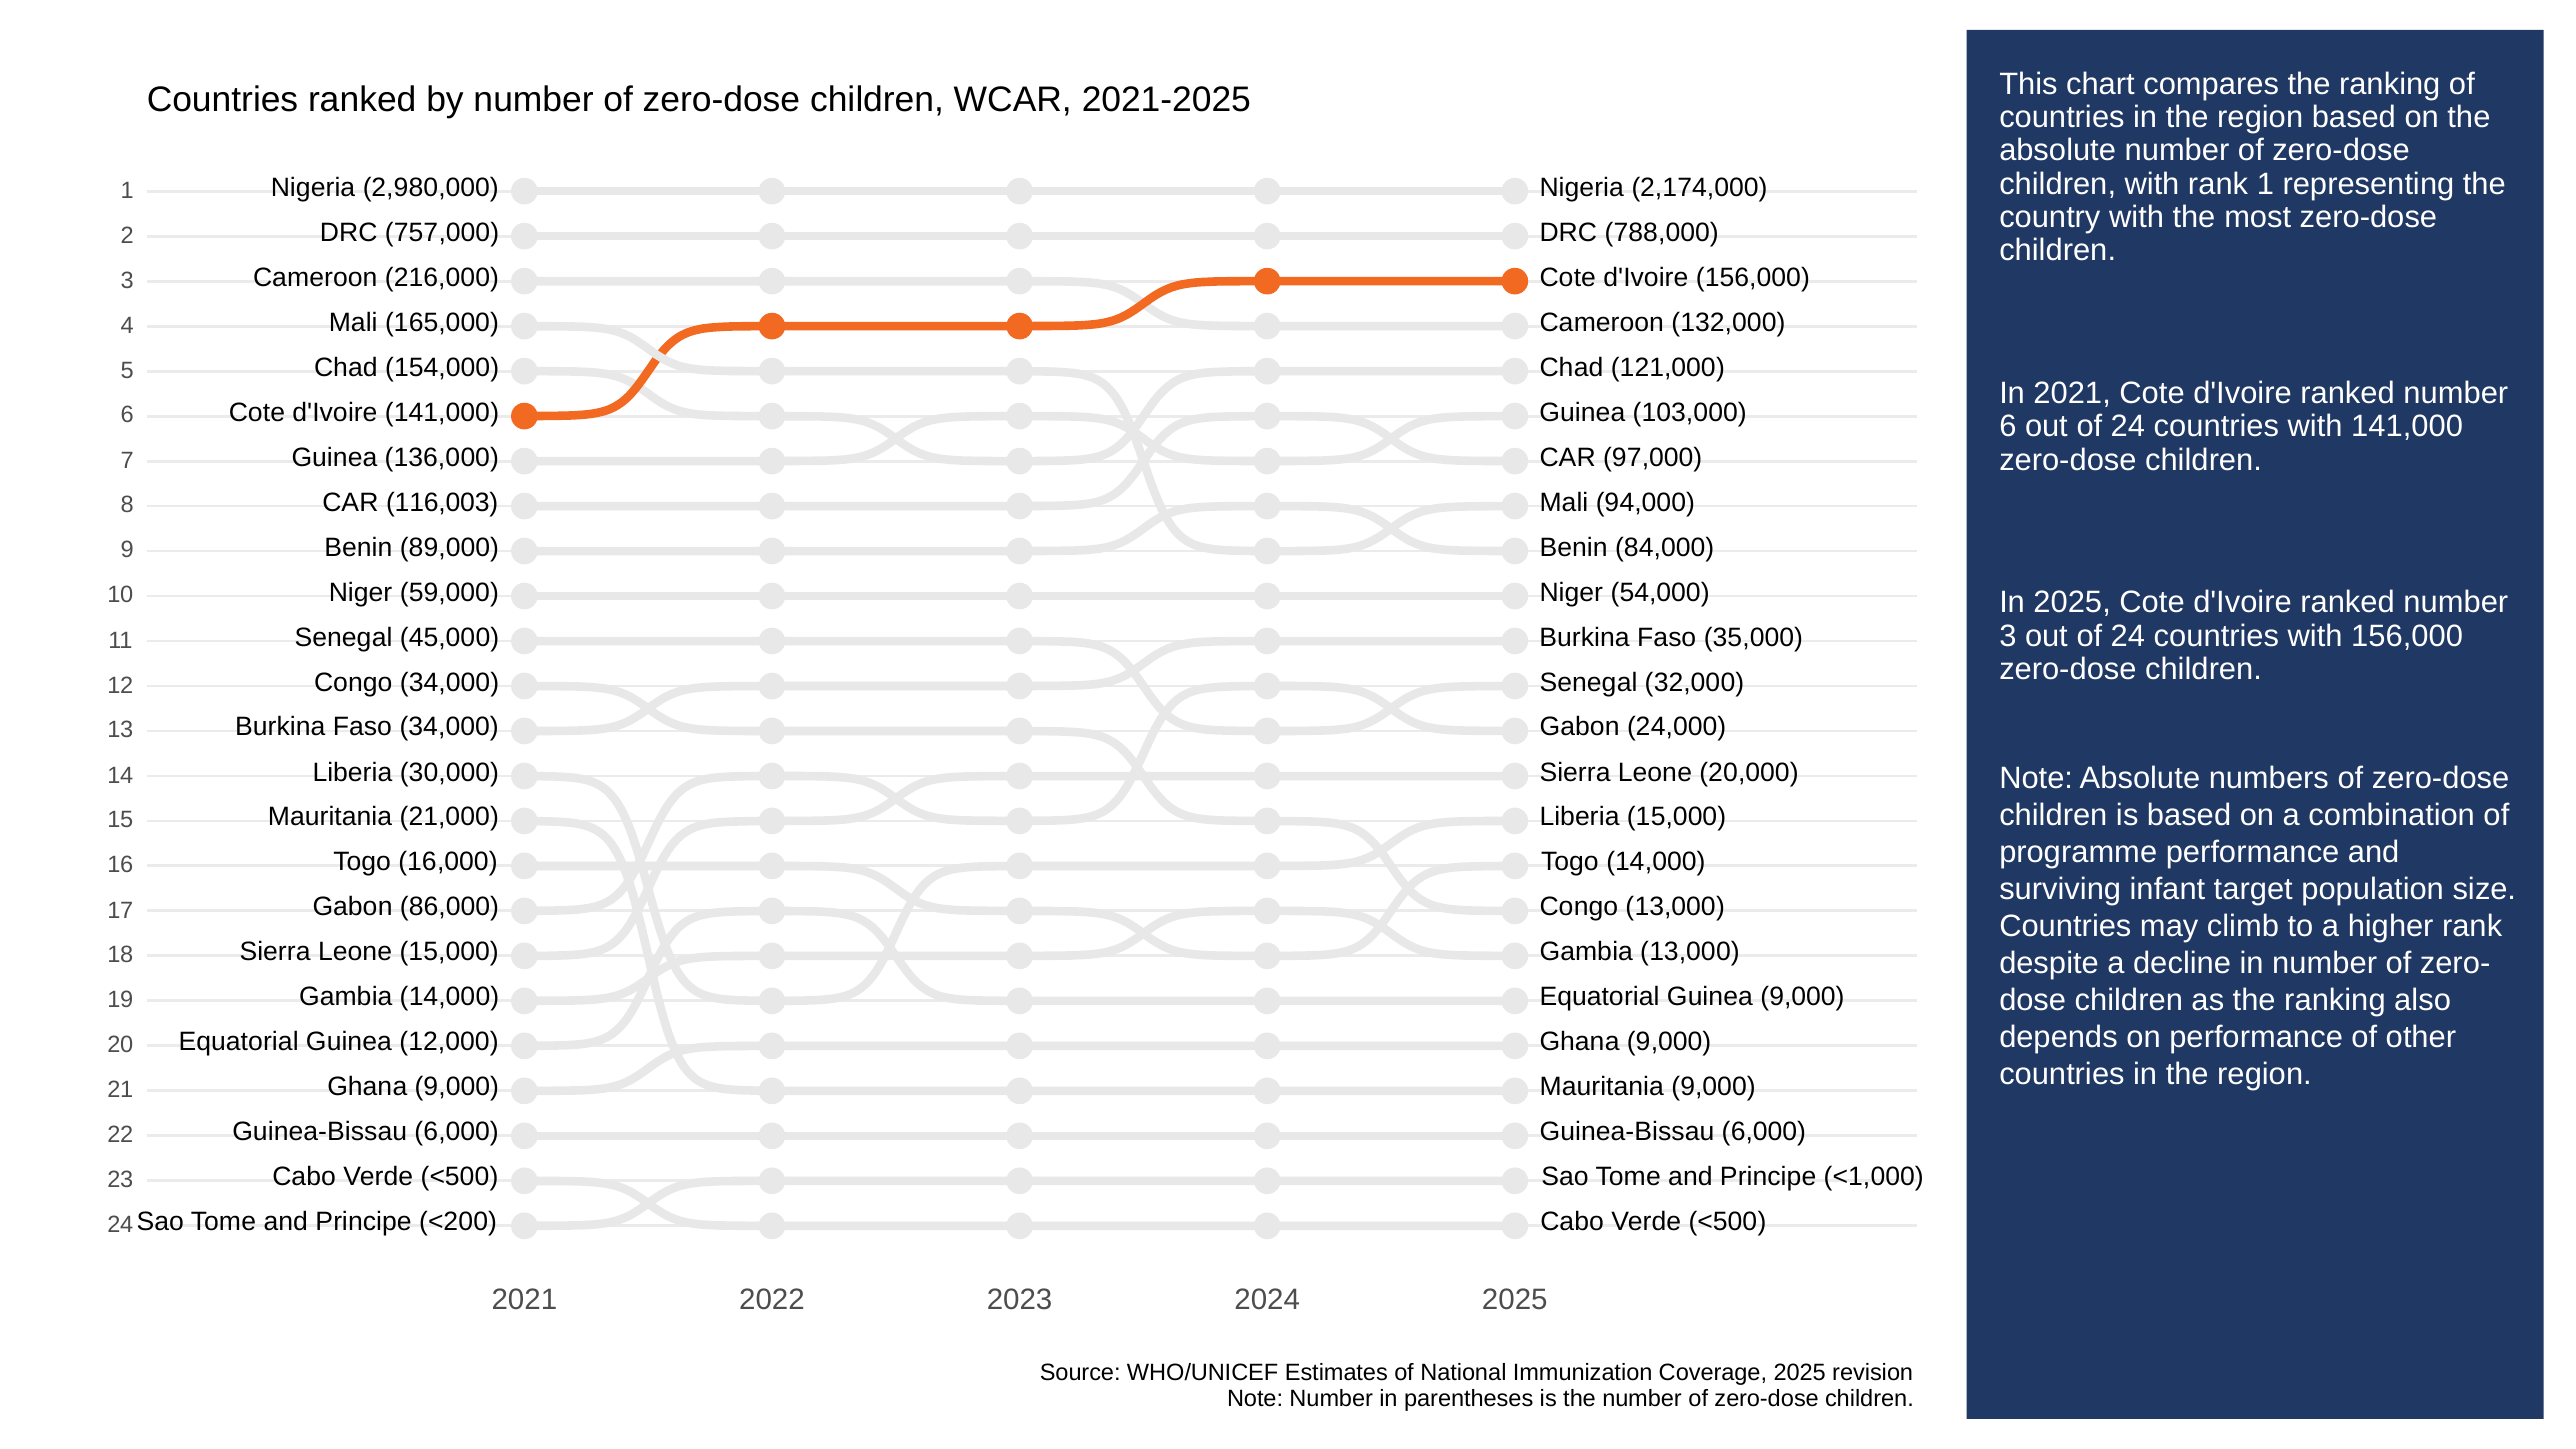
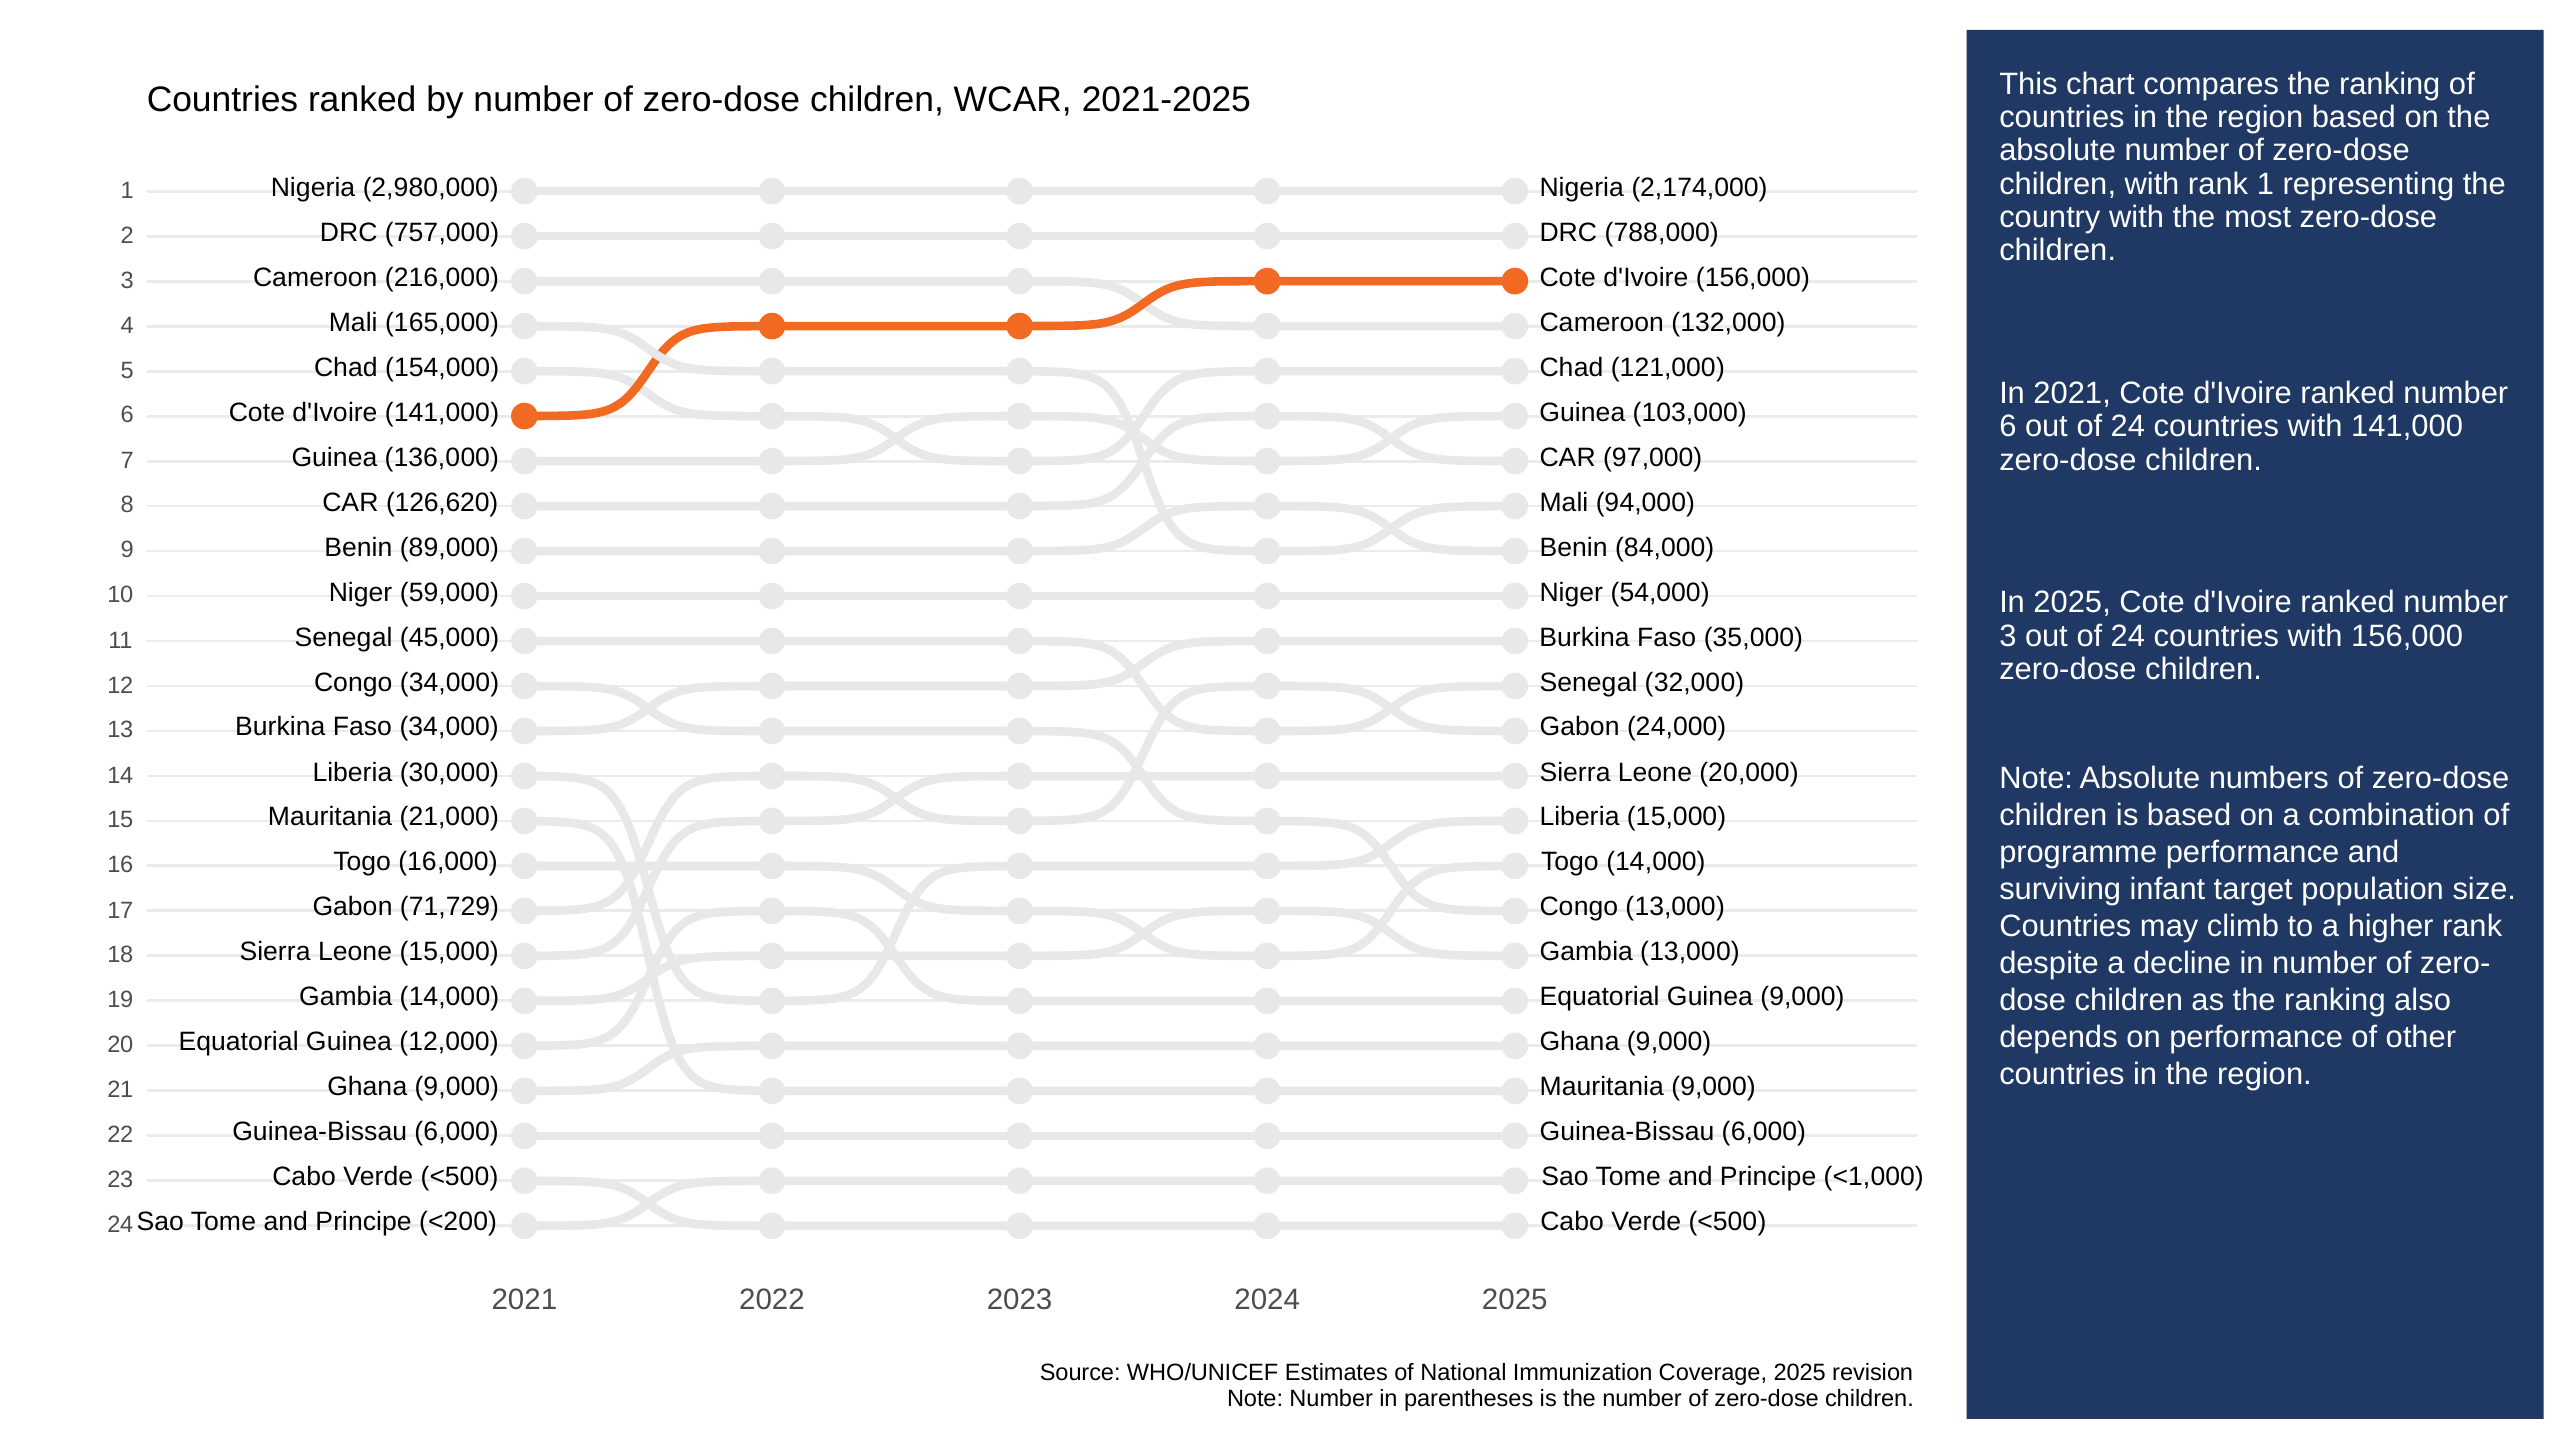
116,003: 116,003 -> 126,620
86,000: 86,000 -> 71,729
